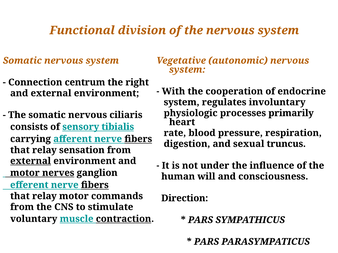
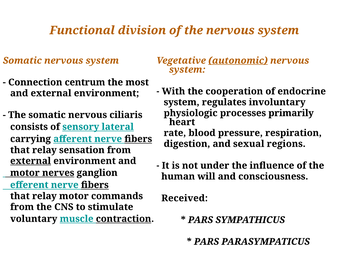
autonomic underline: none -> present
right: right -> most
tibialis: tibialis -> lateral
truncus: truncus -> regions
Direction: Direction -> Received
